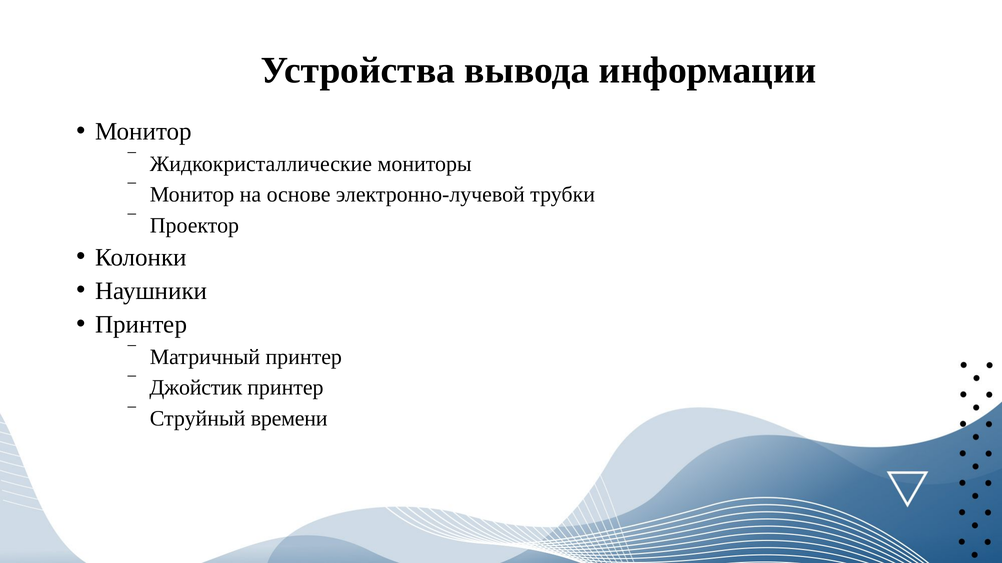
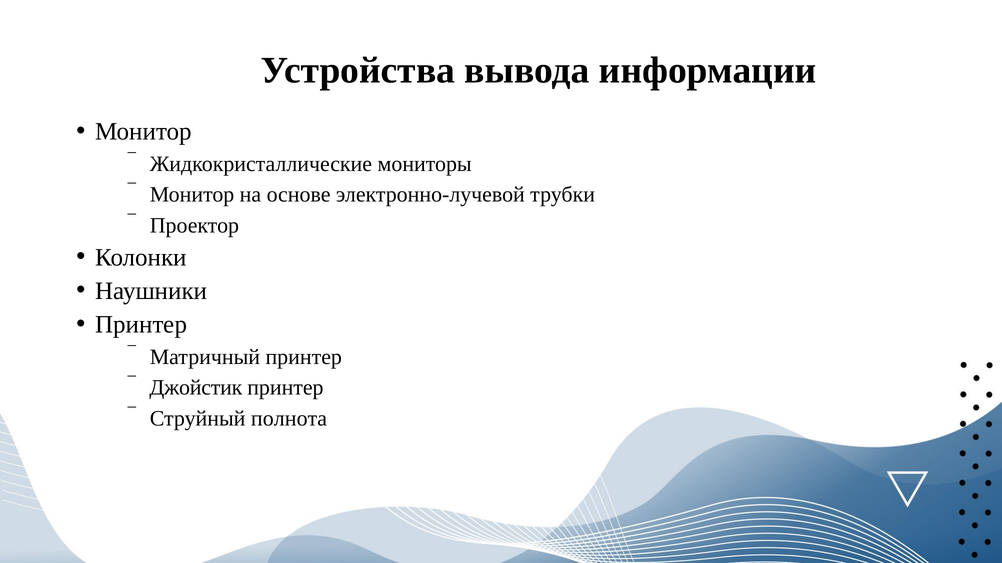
времени: времени -> полнота
